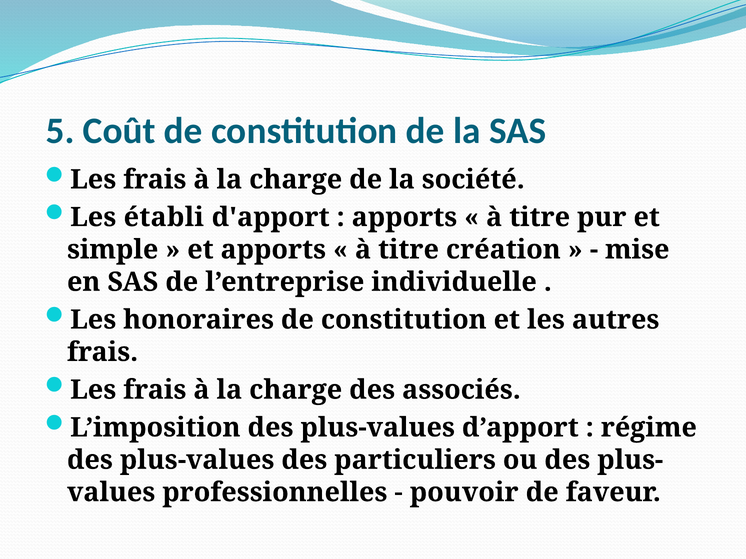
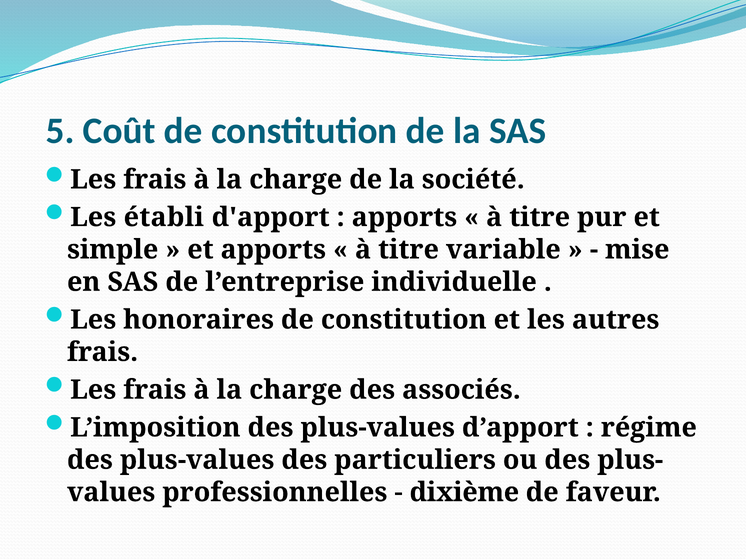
création: création -> variable
pouvoir: pouvoir -> dixième
